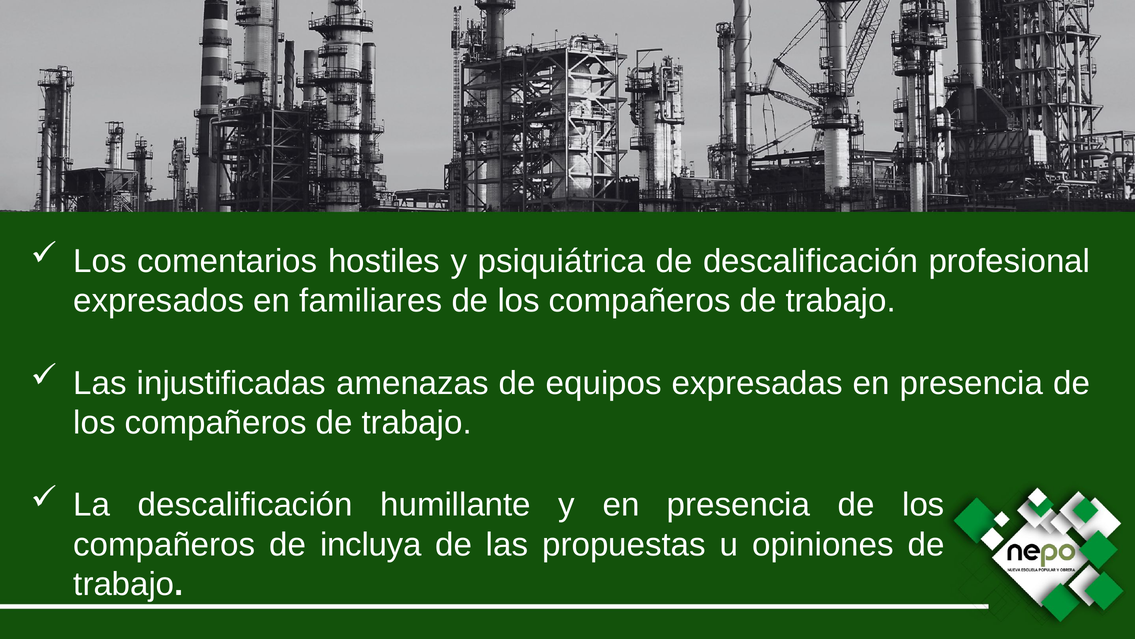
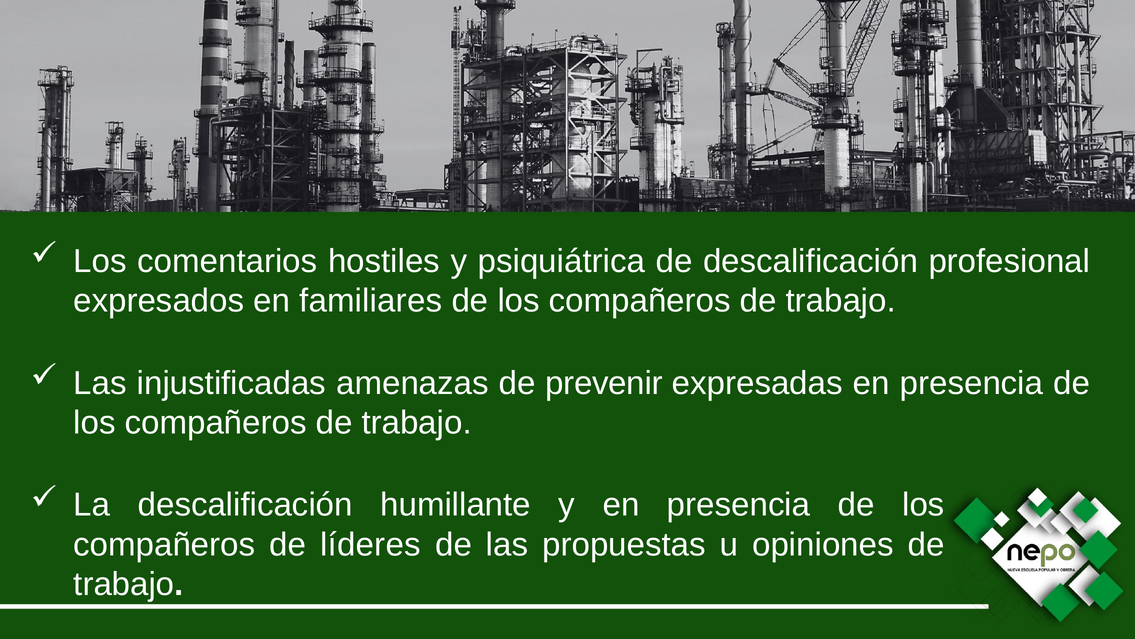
equipos: equipos -> prevenir
incluya: incluya -> líderes
